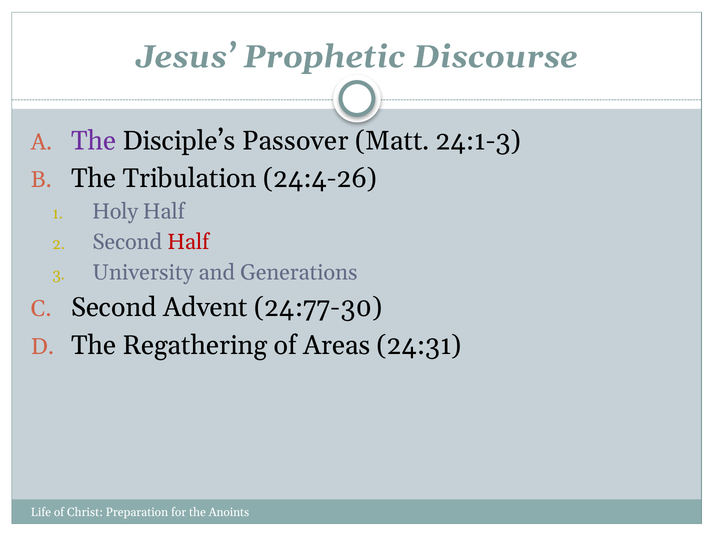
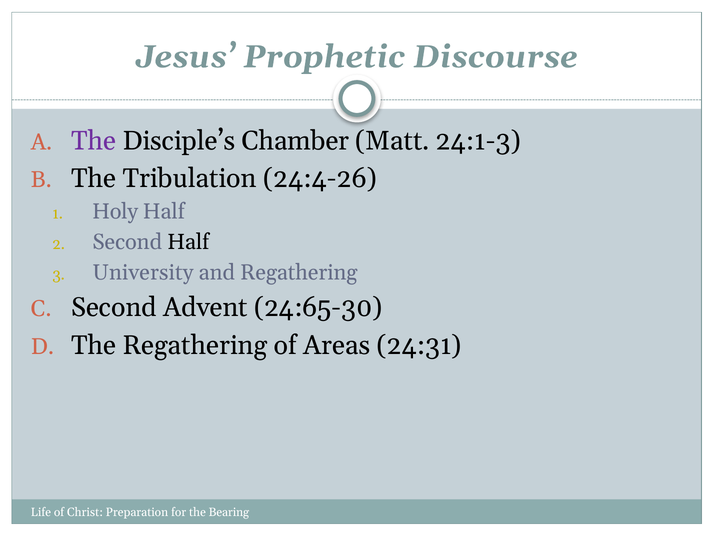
Passover: Passover -> Chamber
Half at (188, 242) colour: red -> black
and Generations: Generations -> Regathering
24:77-30: 24:77-30 -> 24:65-30
Anoints: Anoints -> Bearing
